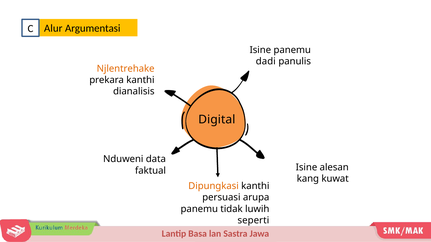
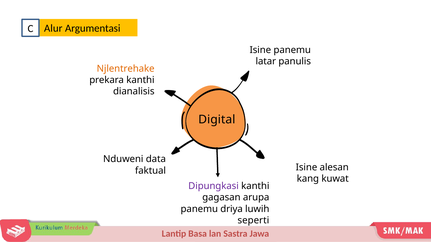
dadi: dadi -> latar
Dipungkasi colour: orange -> purple
persuasi: persuasi -> gagasan
tidak: tidak -> driya
